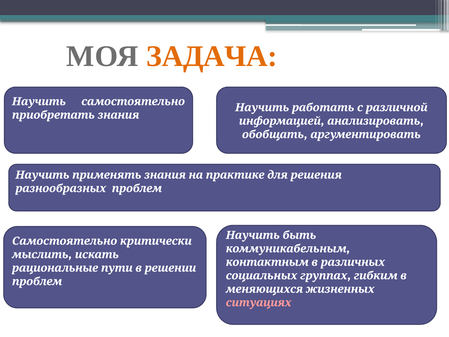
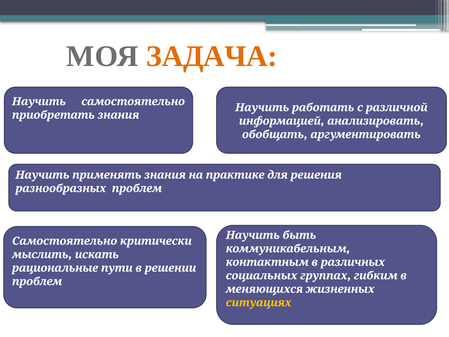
ситуациях colour: pink -> yellow
